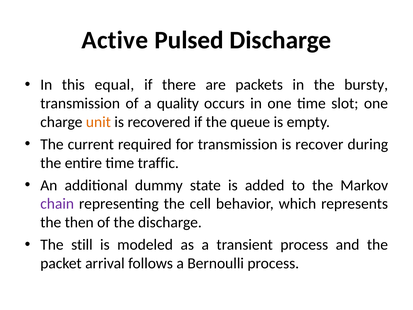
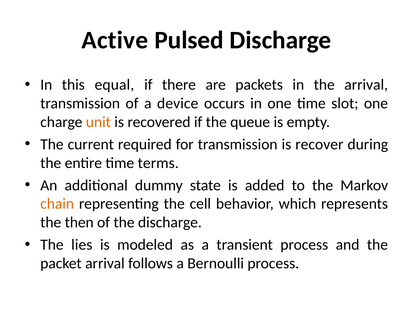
the bursty: bursty -> arrival
quality: quality -> device
traffic: traffic -> terms
chain colour: purple -> orange
still: still -> lies
